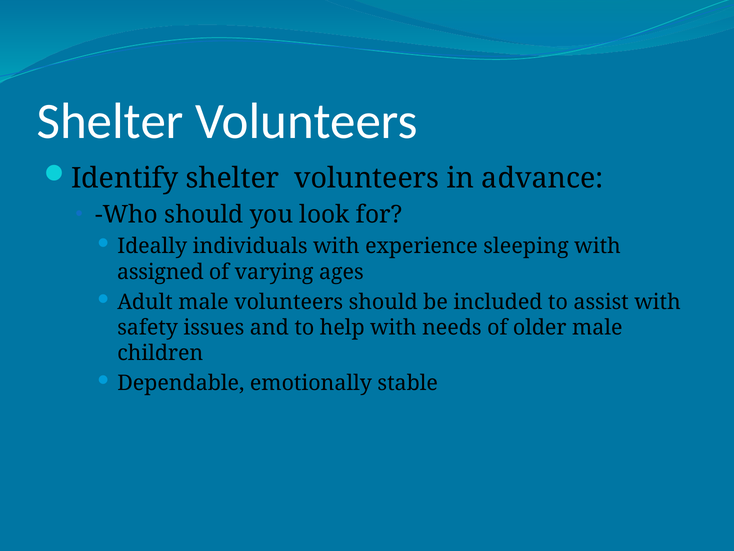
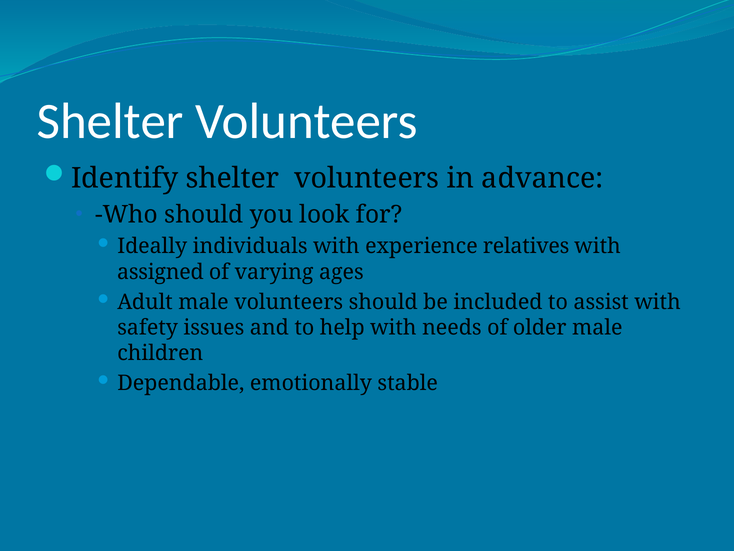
sleeping: sleeping -> relatives
